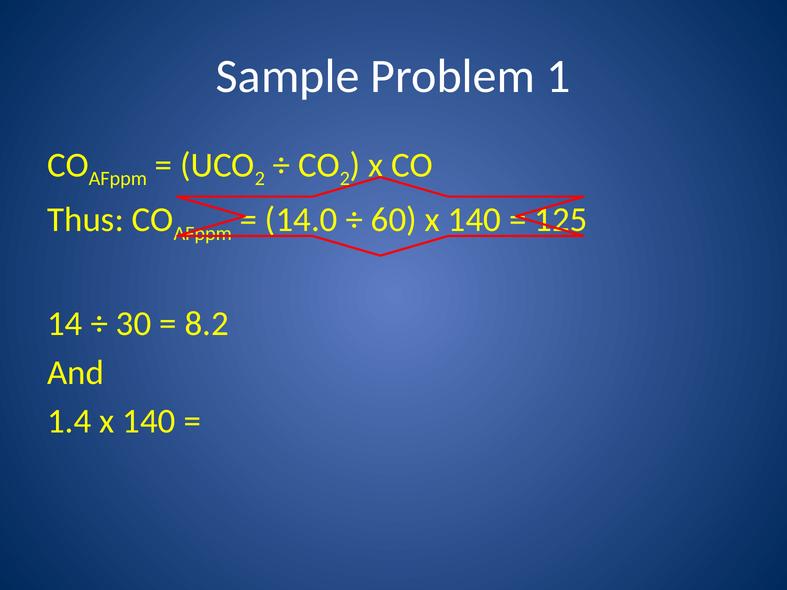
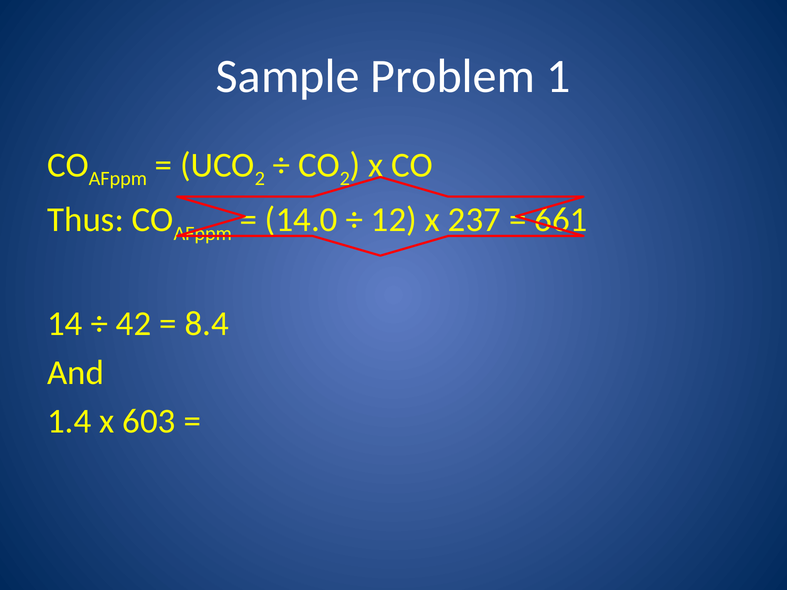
60: 60 -> 12
140 at (474, 220): 140 -> 237
125: 125 -> 661
30: 30 -> 42
8.2: 8.2 -> 8.4
1.4 x 140: 140 -> 603
